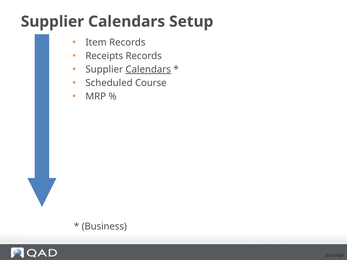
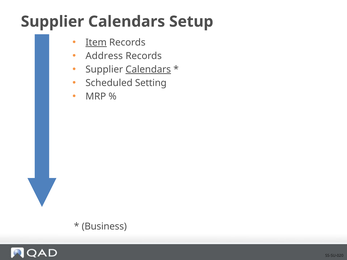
Item underline: none -> present
Receipts: Receipts -> Address
Course: Course -> Setting
